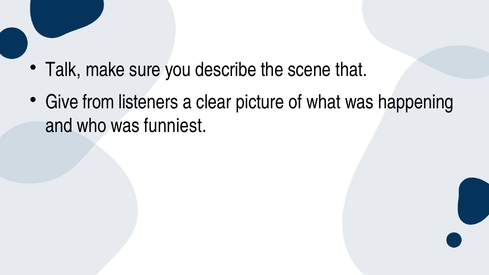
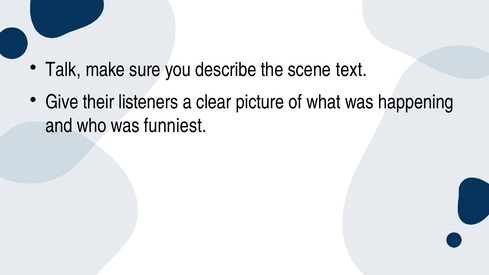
that: that -> text
from: from -> their
